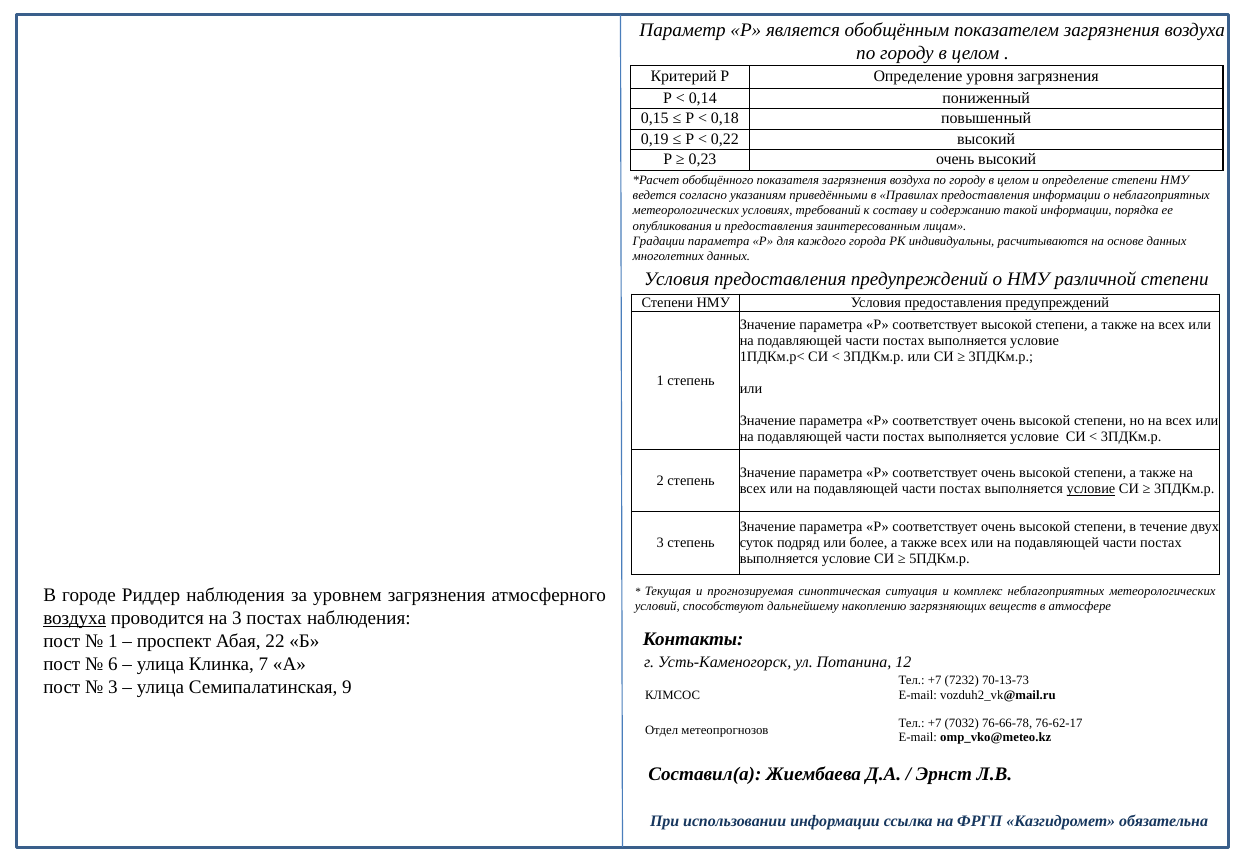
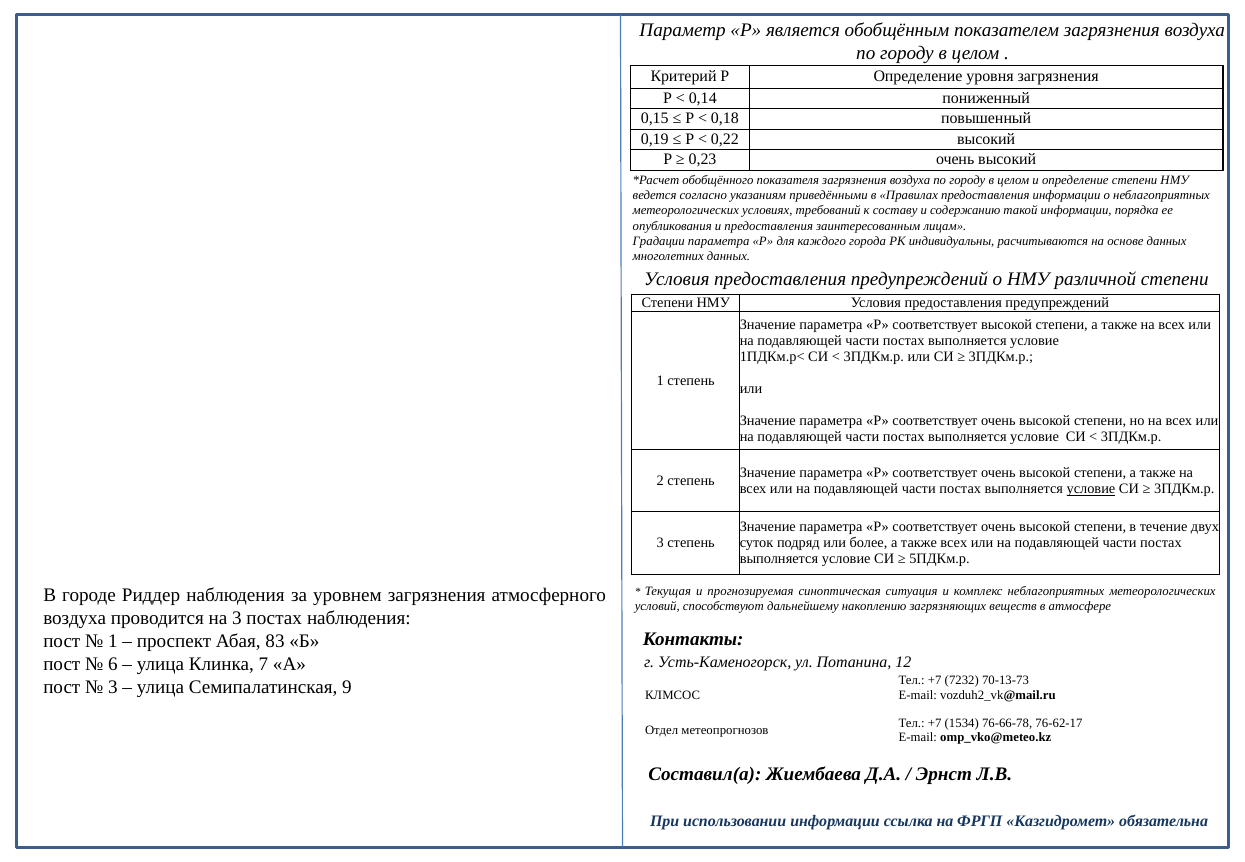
воздуха at (75, 618) underline: present -> none
22: 22 -> 83
7032: 7032 -> 1534
